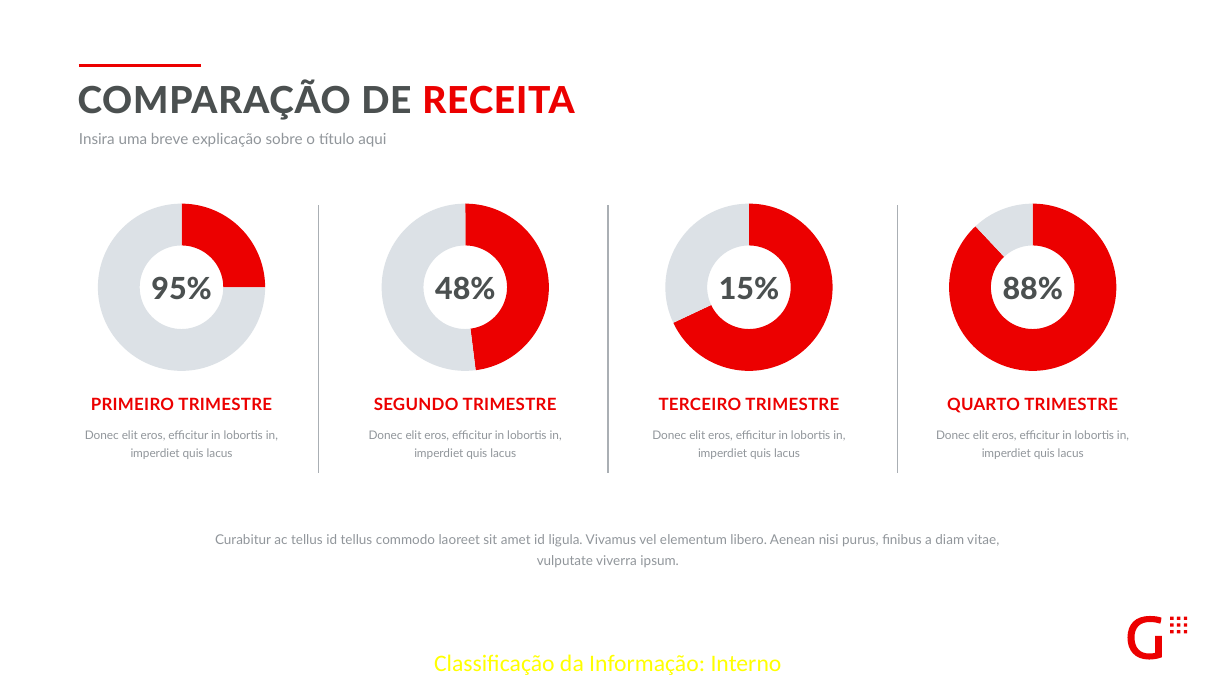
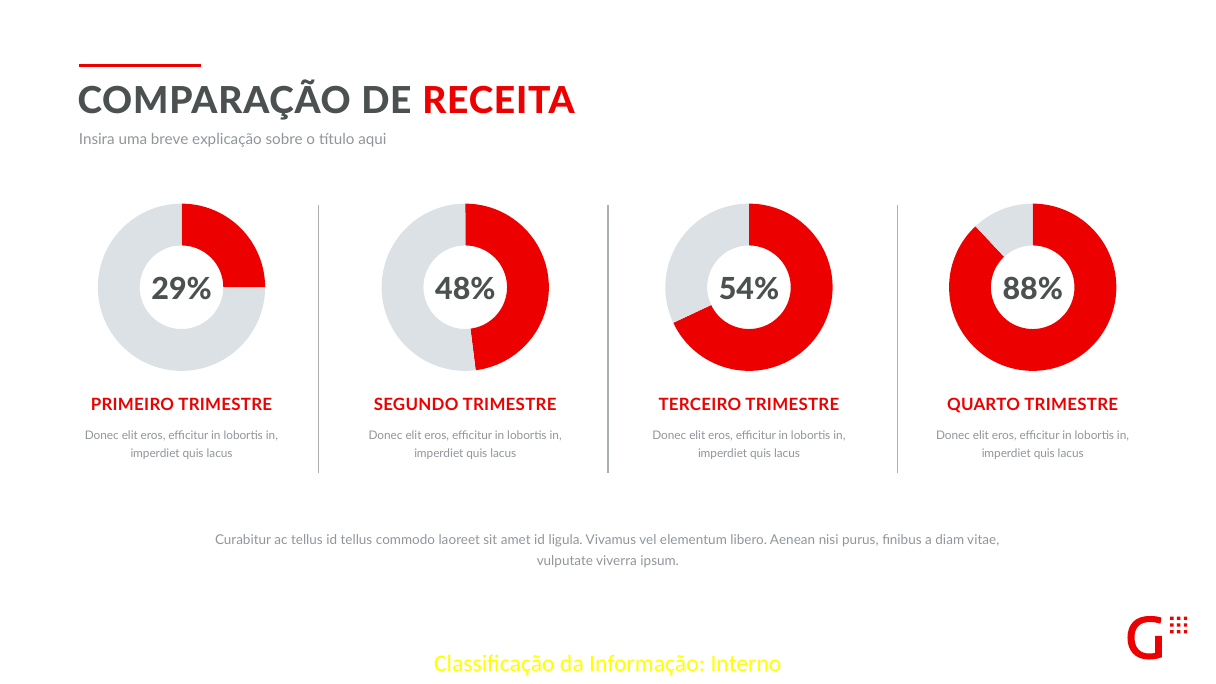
95%: 95% -> 29%
15%: 15% -> 54%
